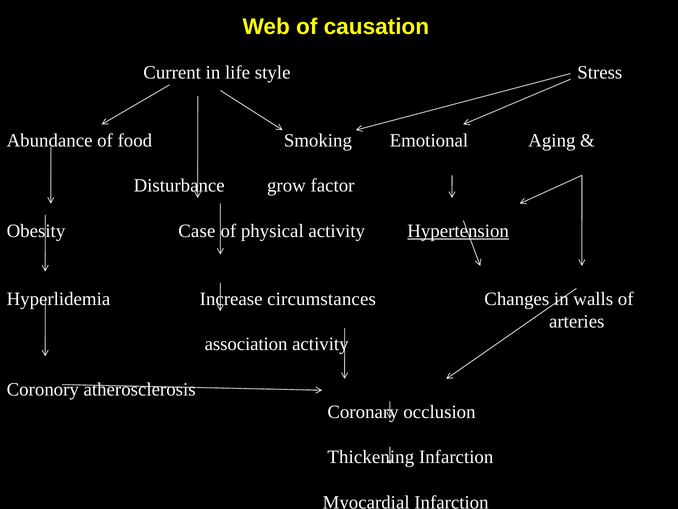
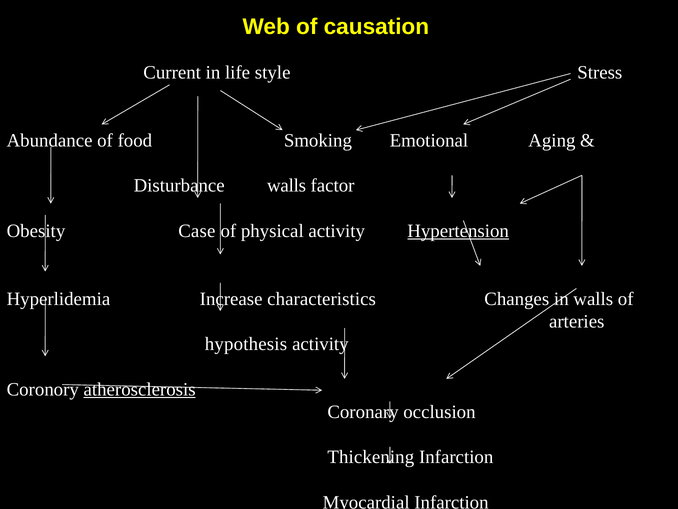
Disturbance grow: grow -> walls
circumstances: circumstances -> characteristics
association: association -> hypothesis
atherosclerosis underline: none -> present
